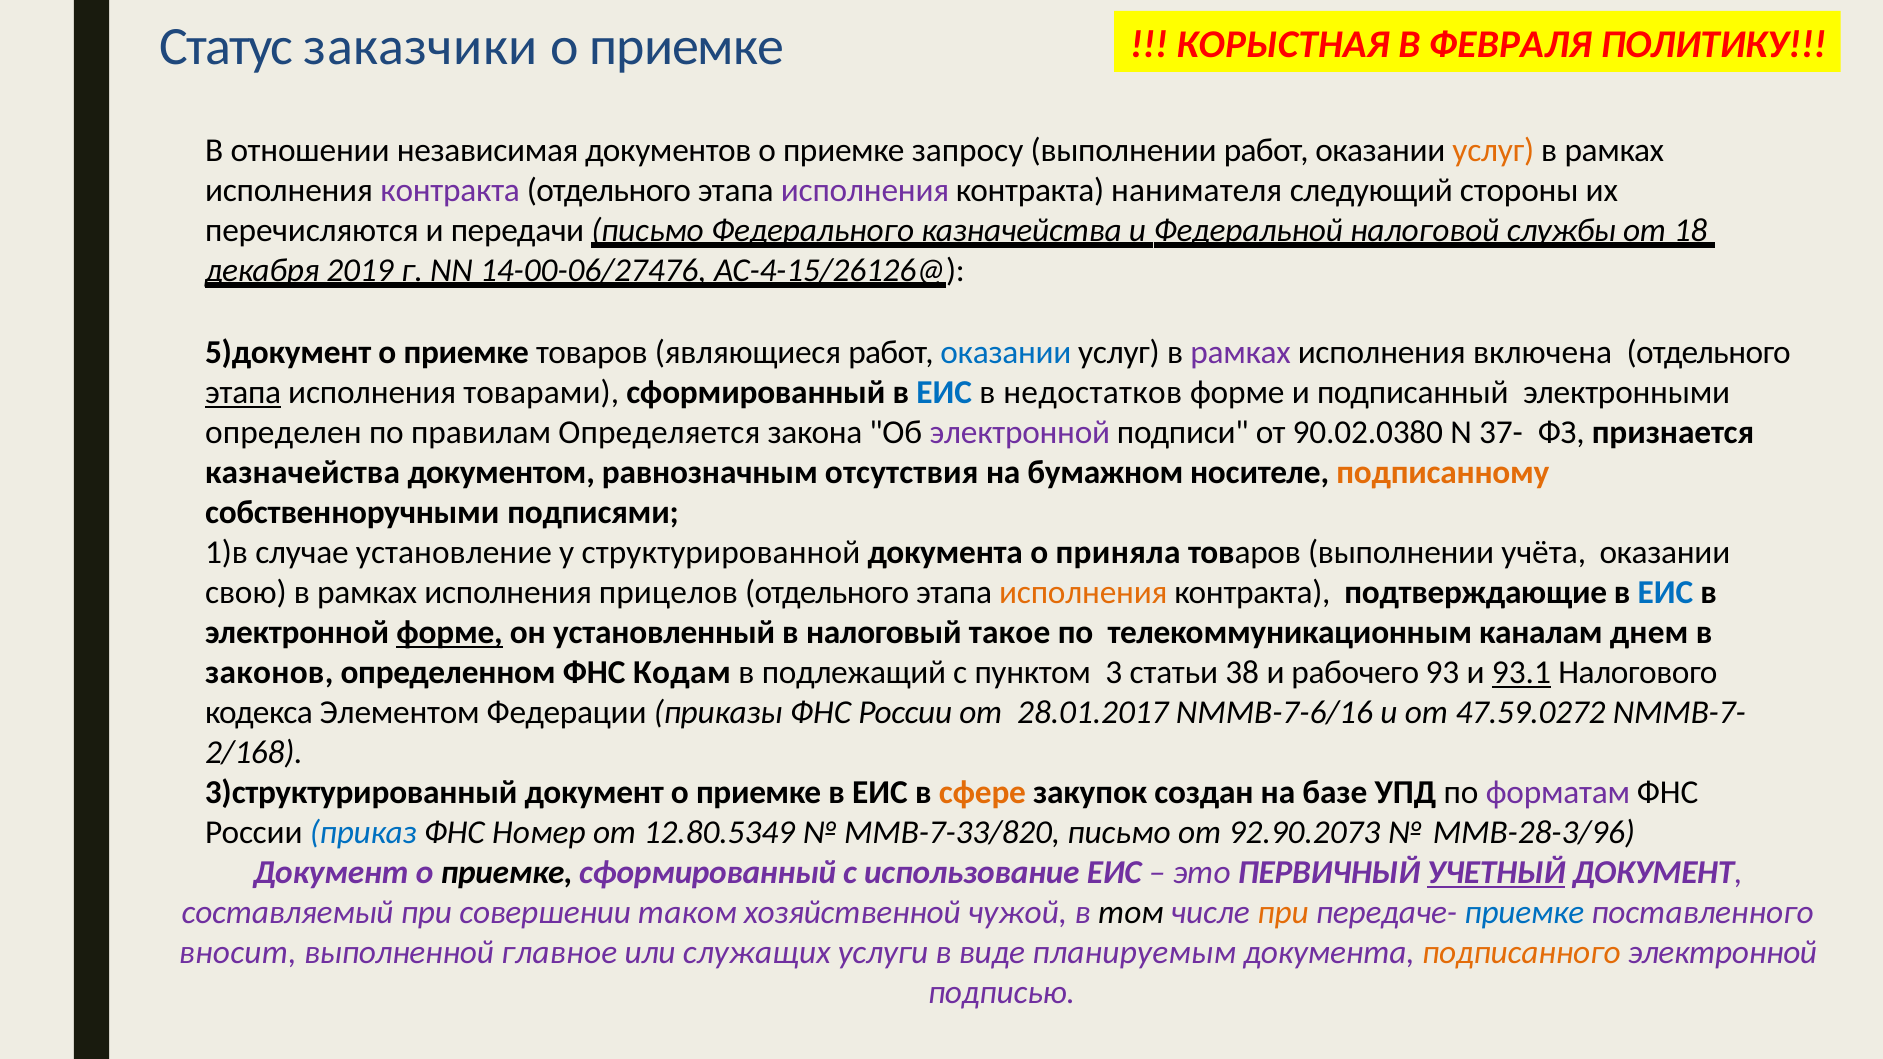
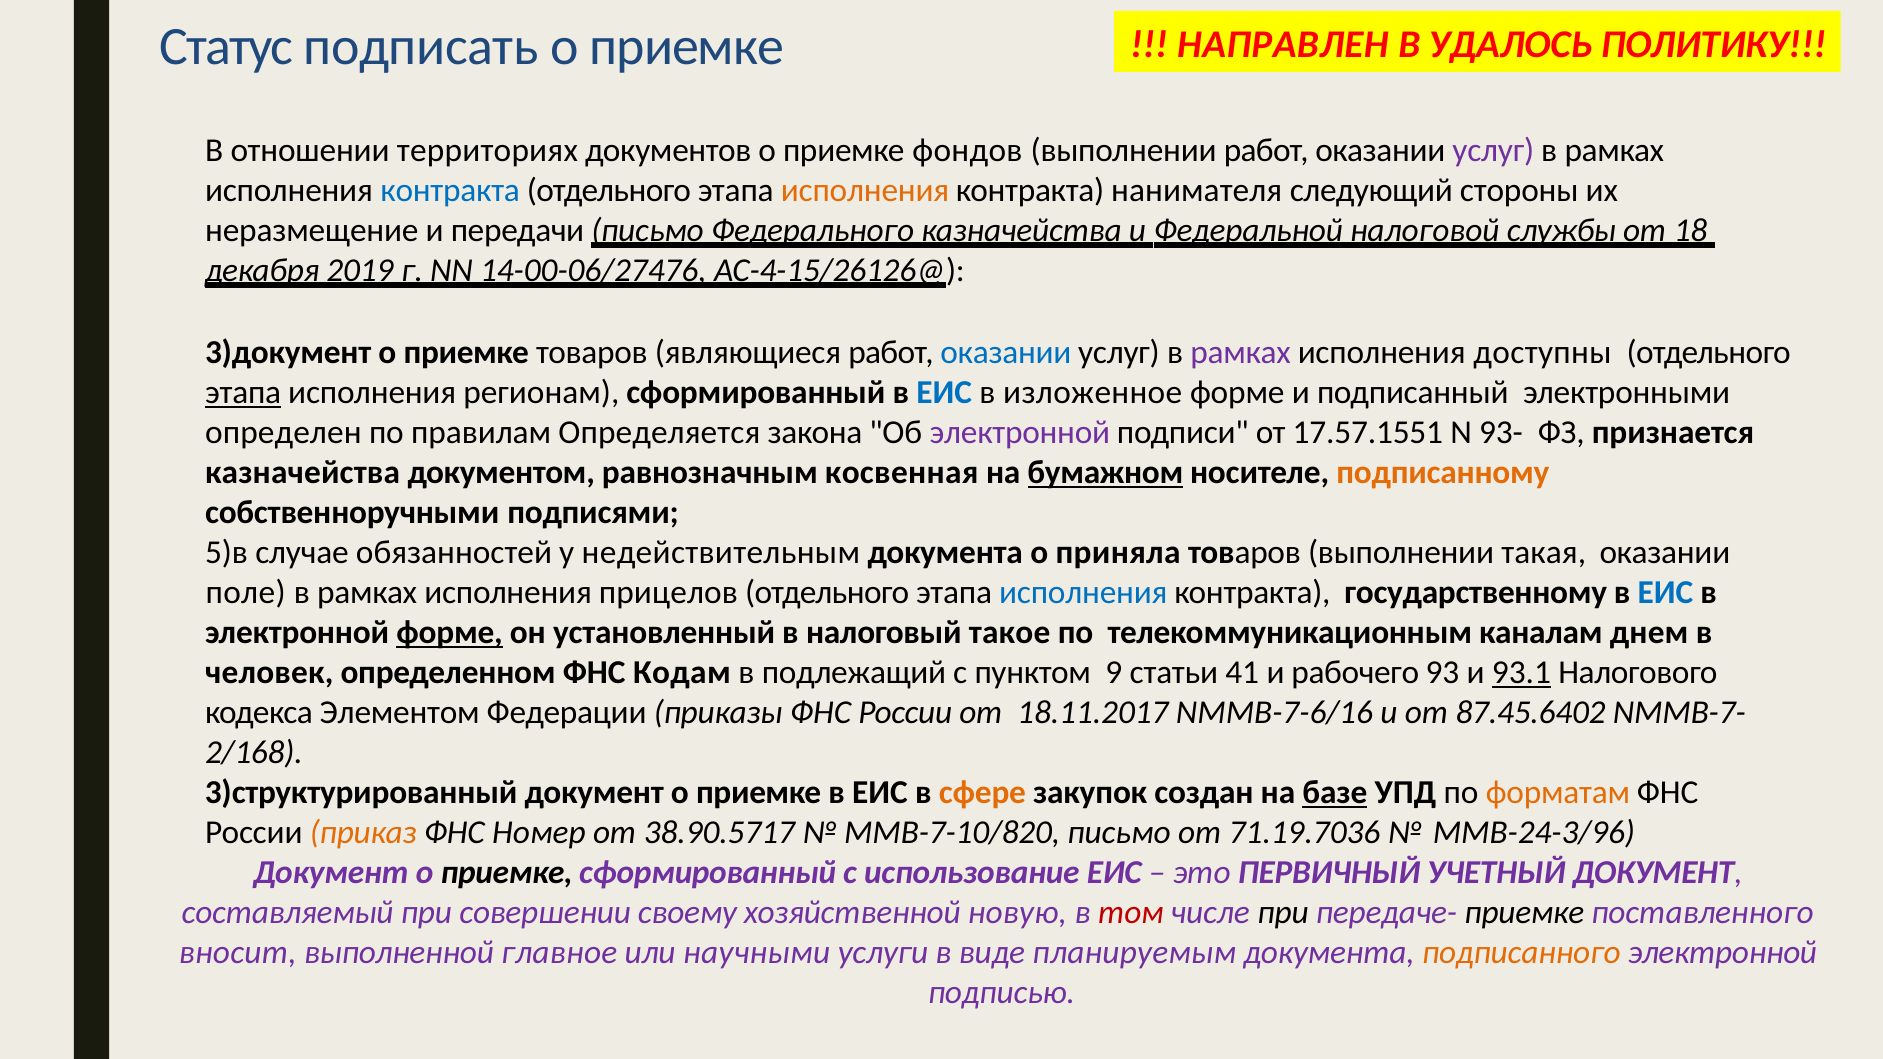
заказчики: заказчики -> подписать
КОРЫСТНАЯ: КОРЫСТНАЯ -> НАПРАВЛЕН
ФЕВРАЛЯ: ФЕВРАЛЯ -> УДАЛОСЬ
независимая: независимая -> территориях
запросу: запросу -> фондов
услуг at (1493, 151) colour: orange -> purple
контракта at (450, 191) colour: purple -> blue
исполнения at (865, 191) colour: purple -> orange
перечисляются: перечисляются -> неразмещение
5)документ: 5)документ -> 3)документ
включена: включена -> доступны
товарами: товарами -> регионам
недостатков: недостатков -> изложенное
90.02.0380: 90.02.0380 -> 17.57.1551
37-: 37- -> 93-
отсутствия: отсутствия -> косвенная
бумажном underline: none -> present
1)в: 1)в -> 5)в
установление: установление -> обязанностей
структурированной: структурированной -> недействительным
учёта: учёта -> такая
свою: свою -> поле
исполнения at (1083, 592) colour: orange -> blue
подтверждающие: подтверждающие -> государственному
законов: законов -> человек
3: 3 -> 9
38: 38 -> 41
28.01.2017: 28.01.2017 -> 18.11.2017
47.59.0272: 47.59.0272 -> 87.45.6402
базе underline: none -> present
форматам colour: purple -> orange
приказ colour: blue -> orange
12.80.5349: 12.80.5349 -> 38.90.5717
ММВ-7-33/820: ММВ-7-33/820 -> ММВ-7-10/820
92.90.2073: 92.90.2073 -> 71.19.7036
ММВ-28-3/96: ММВ-28-3/96 -> ММВ-24-3/96
УЧЕТНЫЙ underline: present -> none
таком: таком -> своему
чужой: чужой -> новую
том colour: black -> red
при at (1283, 913) colour: orange -> black
приемке at (1524, 913) colour: blue -> black
служащих: служащих -> научными
